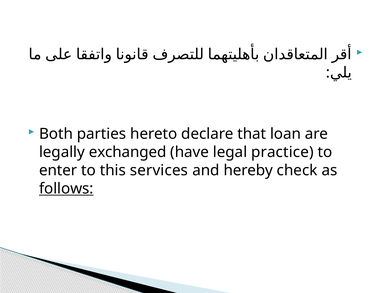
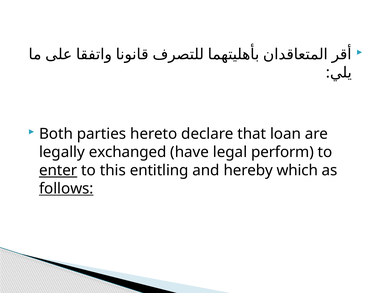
practice: practice -> perform
enter underline: none -> present
services: services -> entitling
check: check -> which
